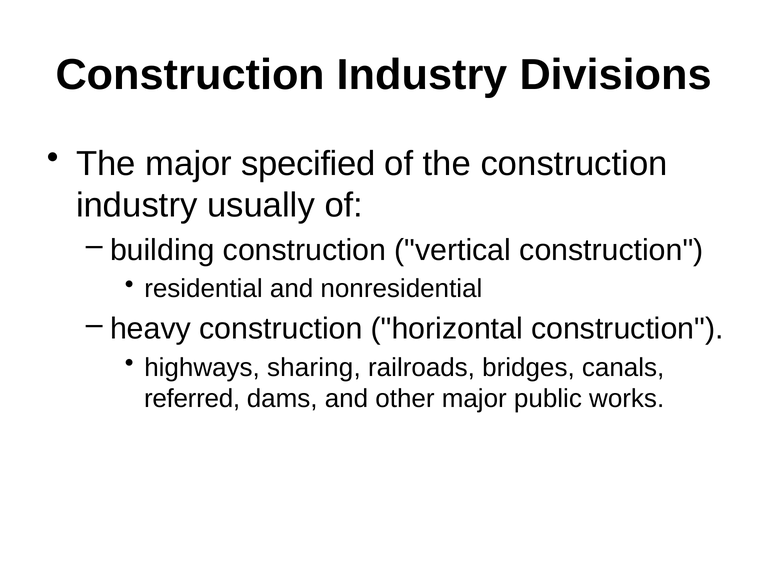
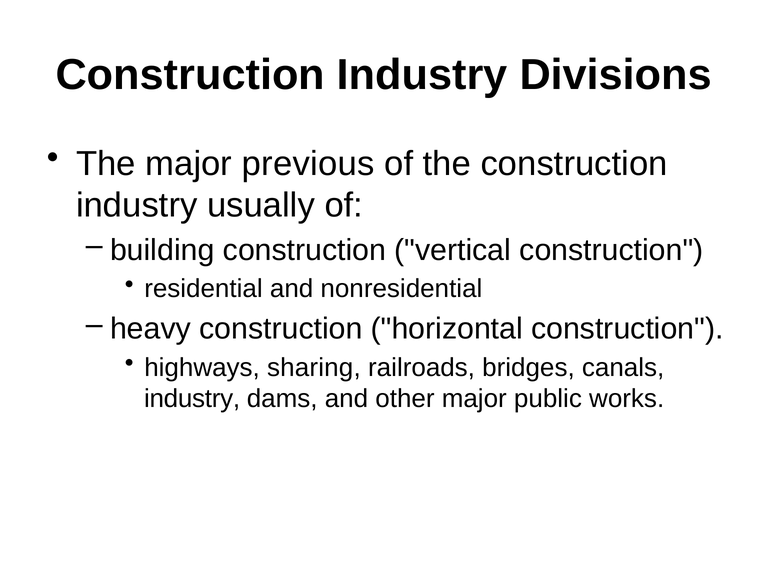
specified: specified -> previous
referred at (192, 399): referred -> industry
